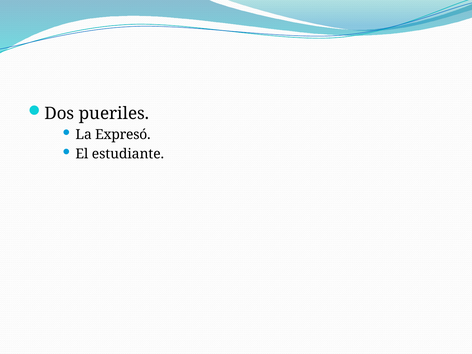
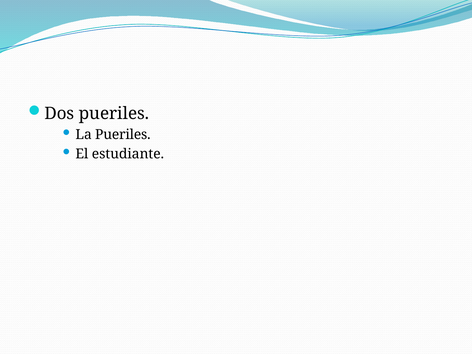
La Expresó: Expresó -> Pueriles
